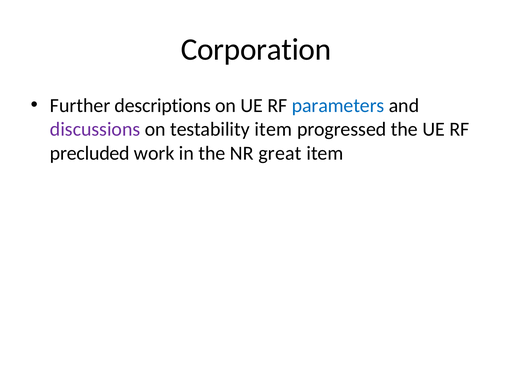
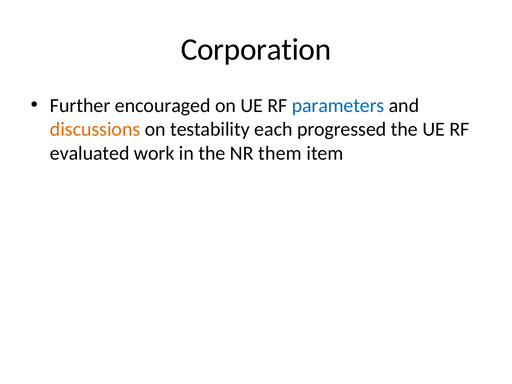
descriptions: descriptions -> encouraged
discussions colour: purple -> orange
testability item: item -> each
precluded: precluded -> evaluated
great: great -> them
